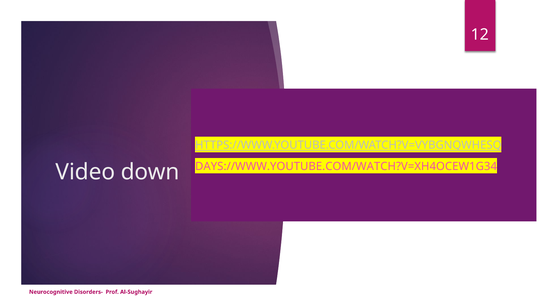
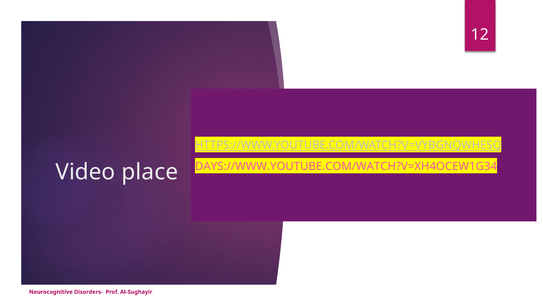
down: down -> place
